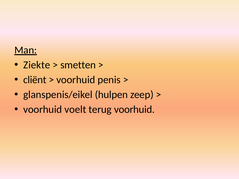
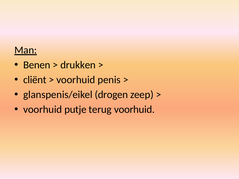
Ziekte: Ziekte -> Benen
smetten: smetten -> drukken
hulpen: hulpen -> drogen
voelt: voelt -> putje
